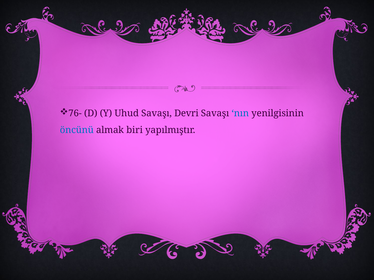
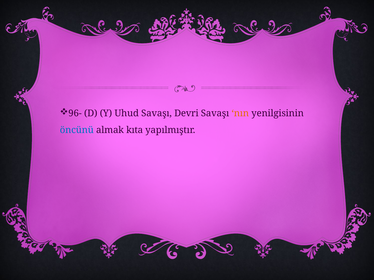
76-: 76- -> 96-
nın colour: blue -> orange
biri: biri -> kıta
